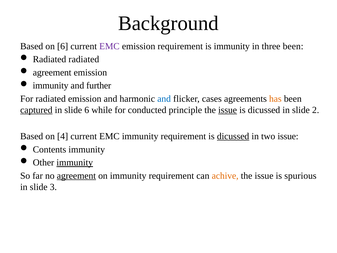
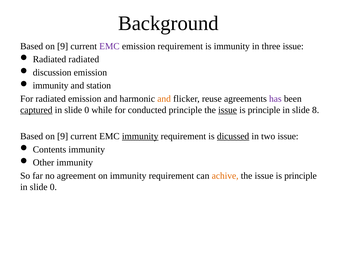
6 at (63, 46): 6 -> 9
three been: been -> issue
agreement at (52, 72): agreement -> discussion
further: further -> station
and at (164, 99) colour: blue -> orange
cases: cases -> reuse
has colour: orange -> purple
6 at (87, 110): 6 -> 0
dicussed at (264, 110): dicussed -> principle
2: 2 -> 8
4 at (63, 136): 4 -> 9
immunity at (140, 136) underline: none -> present
immunity at (75, 162) underline: present -> none
agreement at (76, 176) underline: present -> none
spurious at (300, 176): spurious -> principle
3 at (53, 187): 3 -> 0
